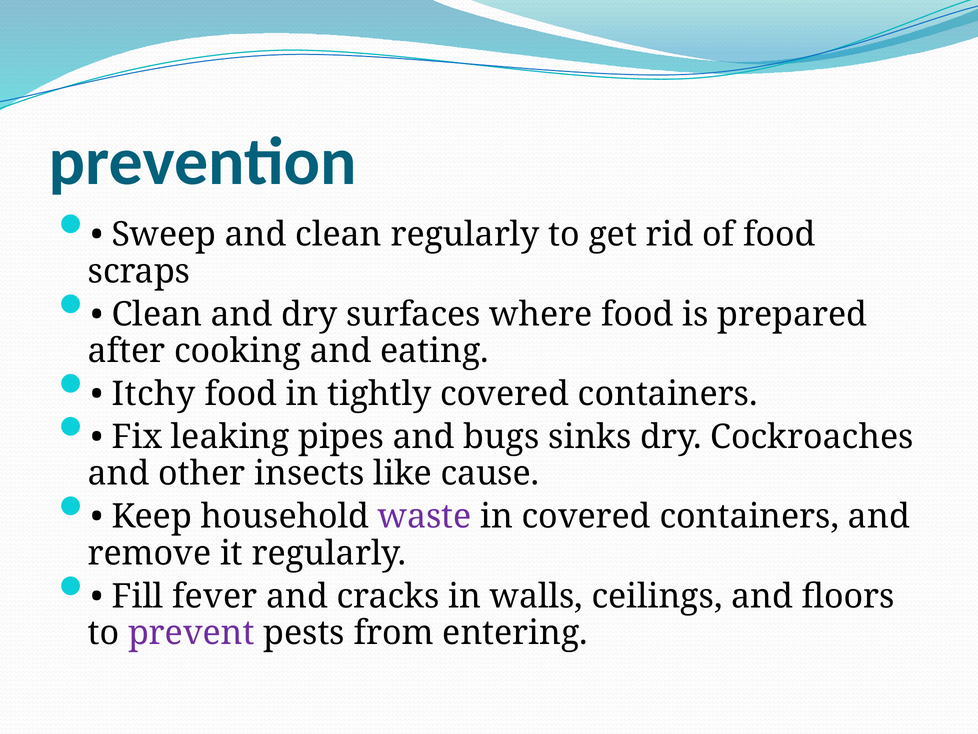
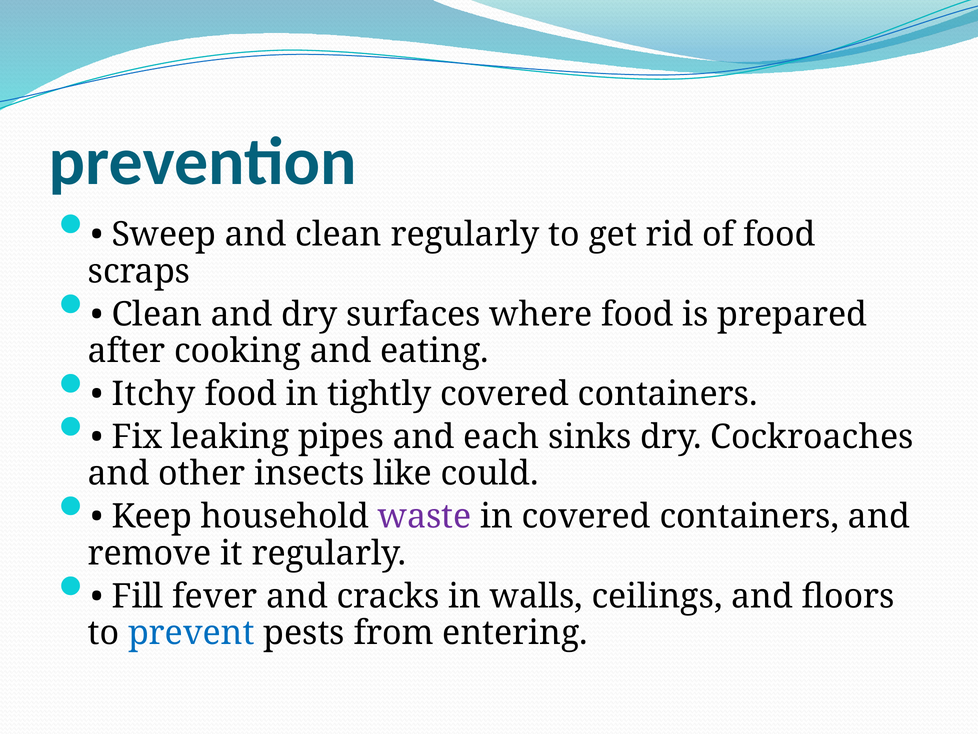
bugs: bugs -> each
cause: cause -> could
prevent colour: purple -> blue
